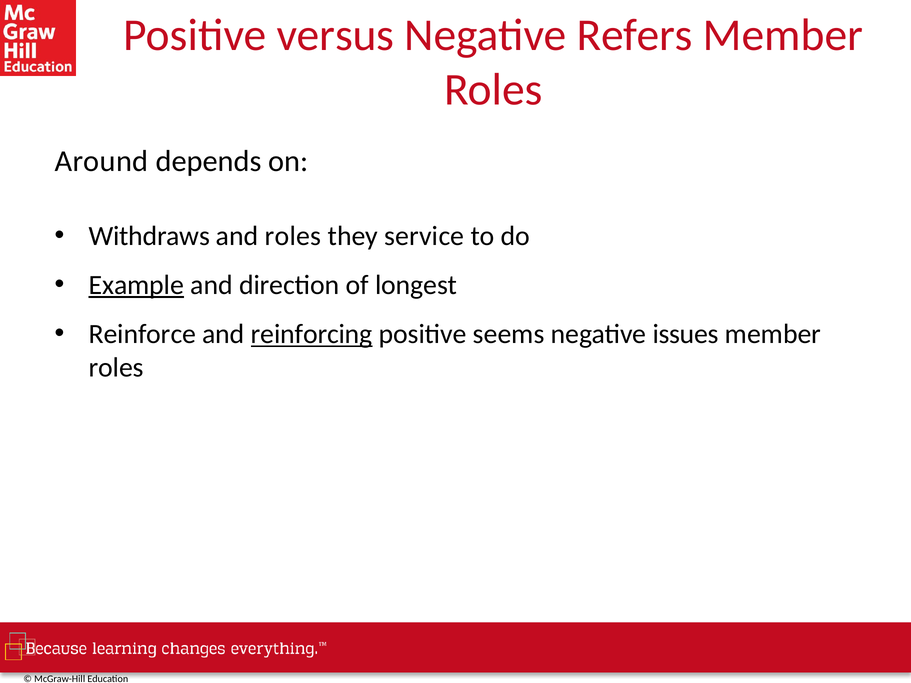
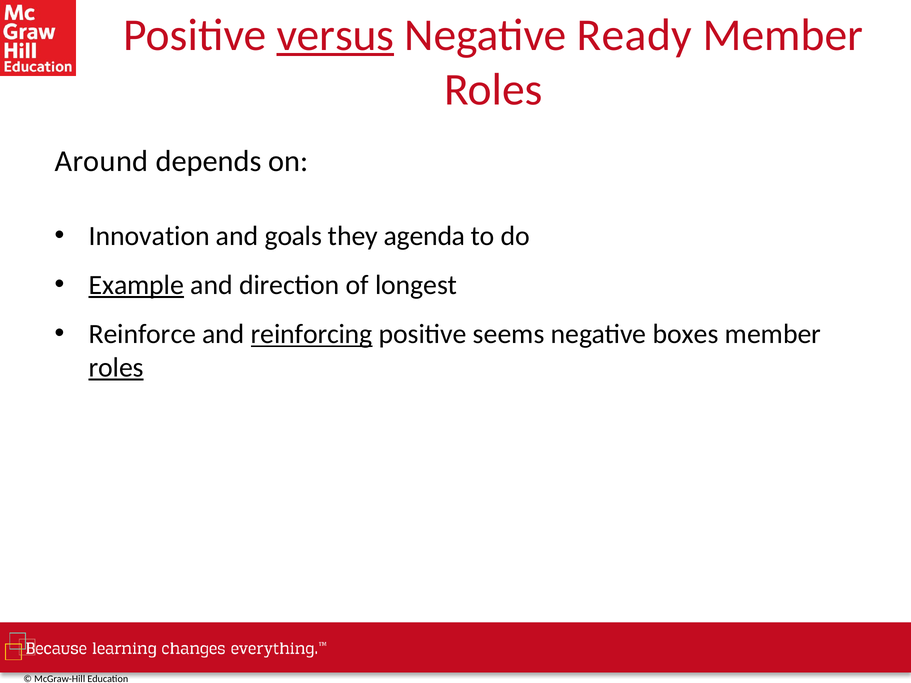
versus underline: none -> present
Refers: Refers -> Ready
Withdraws: Withdraws -> Innovation
and roles: roles -> goals
service: service -> agenda
issues: issues -> boxes
roles at (116, 368) underline: none -> present
